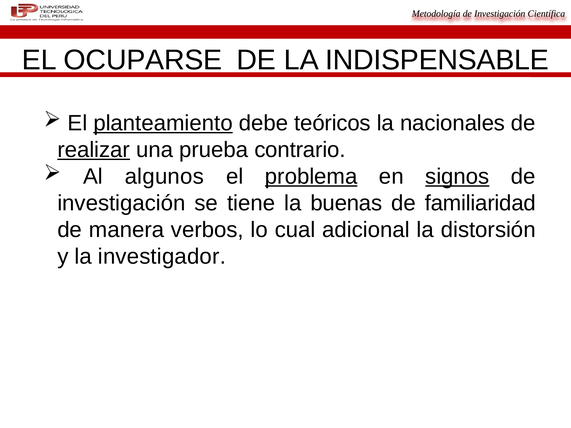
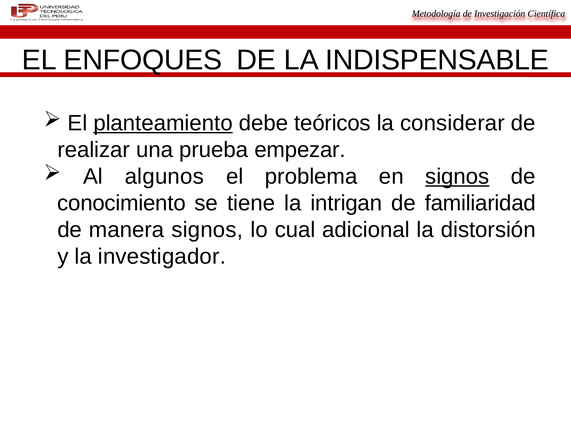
OCUPARSE: OCUPARSE -> ENFOQUES
nacionales: nacionales -> considerar
realizar underline: present -> none
contrario: contrario -> empezar
problema underline: present -> none
investigación at (121, 203): investigación -> conocimiento
buenas: buenas -> intrigan
manera verbos: verbos -> signos
